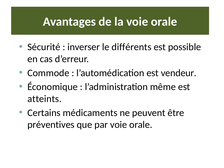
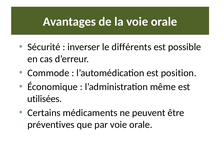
vendeur: vendeur -> position
atteints: atteints -> utilisées
